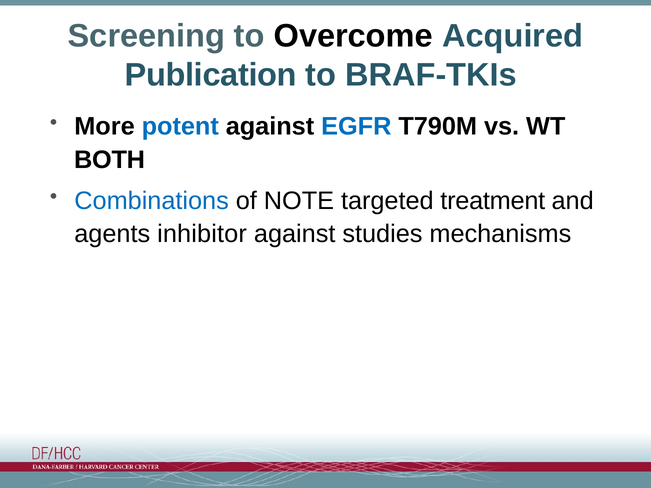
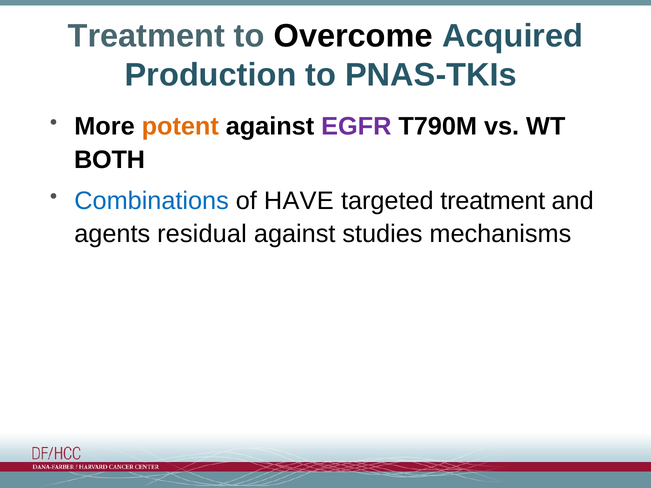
Screening at (146, 36): Screening -> Treatment
Publication: Publication -> Production
BRAF-TKIs: BRAF-TKIs -> PNAS-TKIs
potent colour: blue -> orange
EGFR colour: blue -> purple
NOTE: NOTE -> HAVE
inhibitor: inhibitor -> residual
